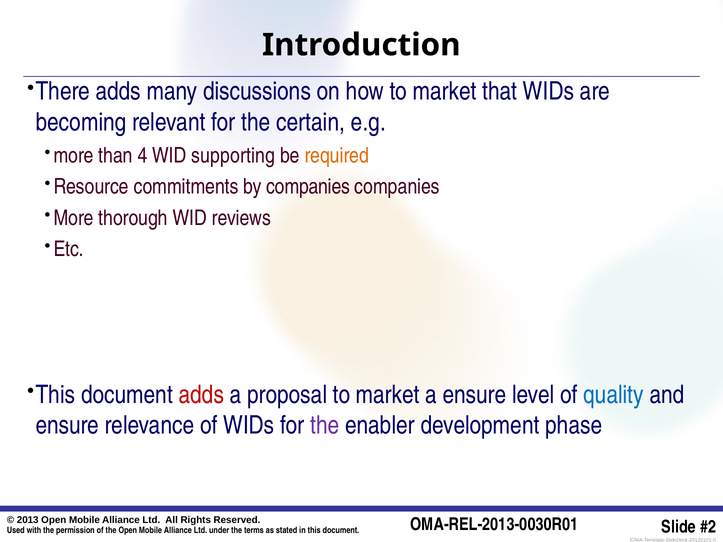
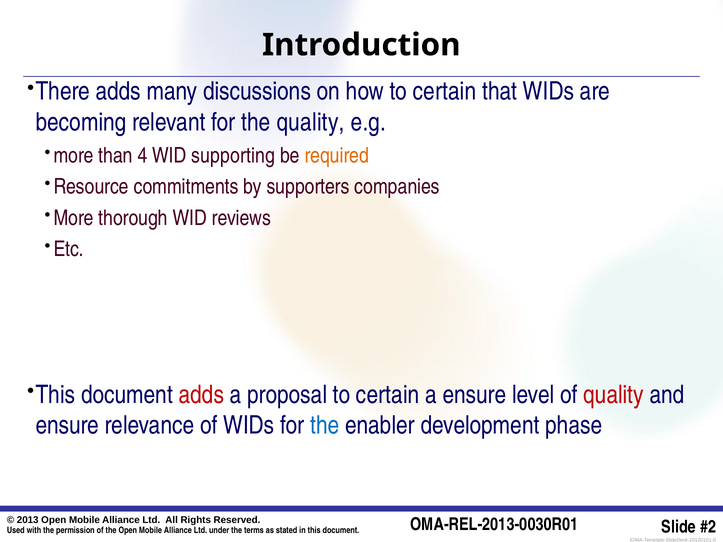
how to market: market -> certain
the certain: certain -> quality
by companies: companies -> supporters
proposal to market: market -> certain
quality at (614, 395) colour: blue -> red
the at (325, 426) colour: purple -> blue
